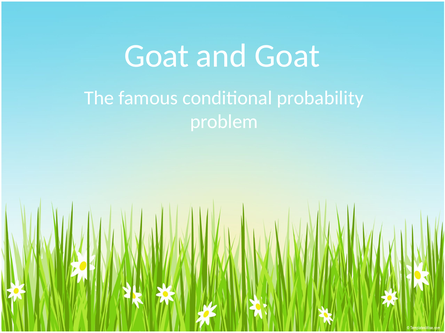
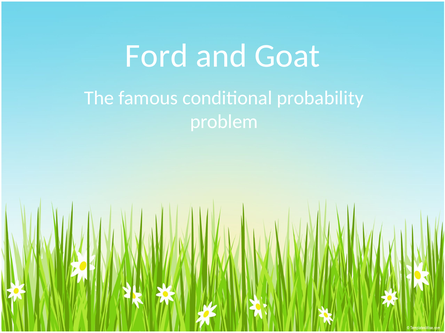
Goat at (157, 56): Goat -> Ford
